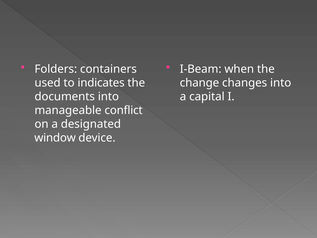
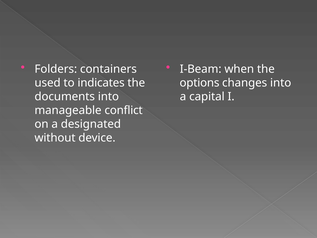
change: change -> options
window: window -> without
